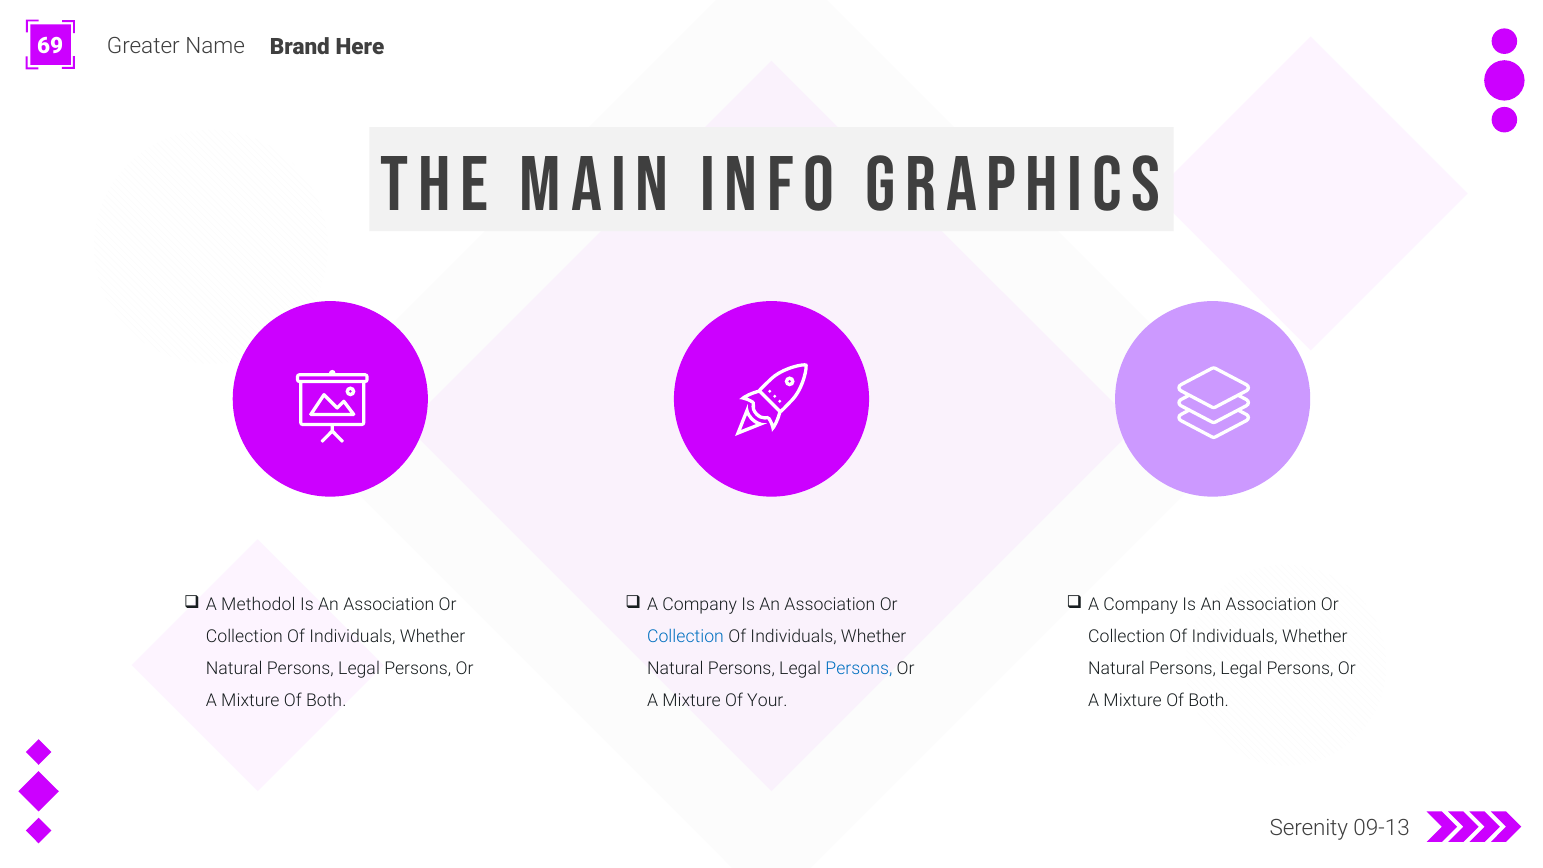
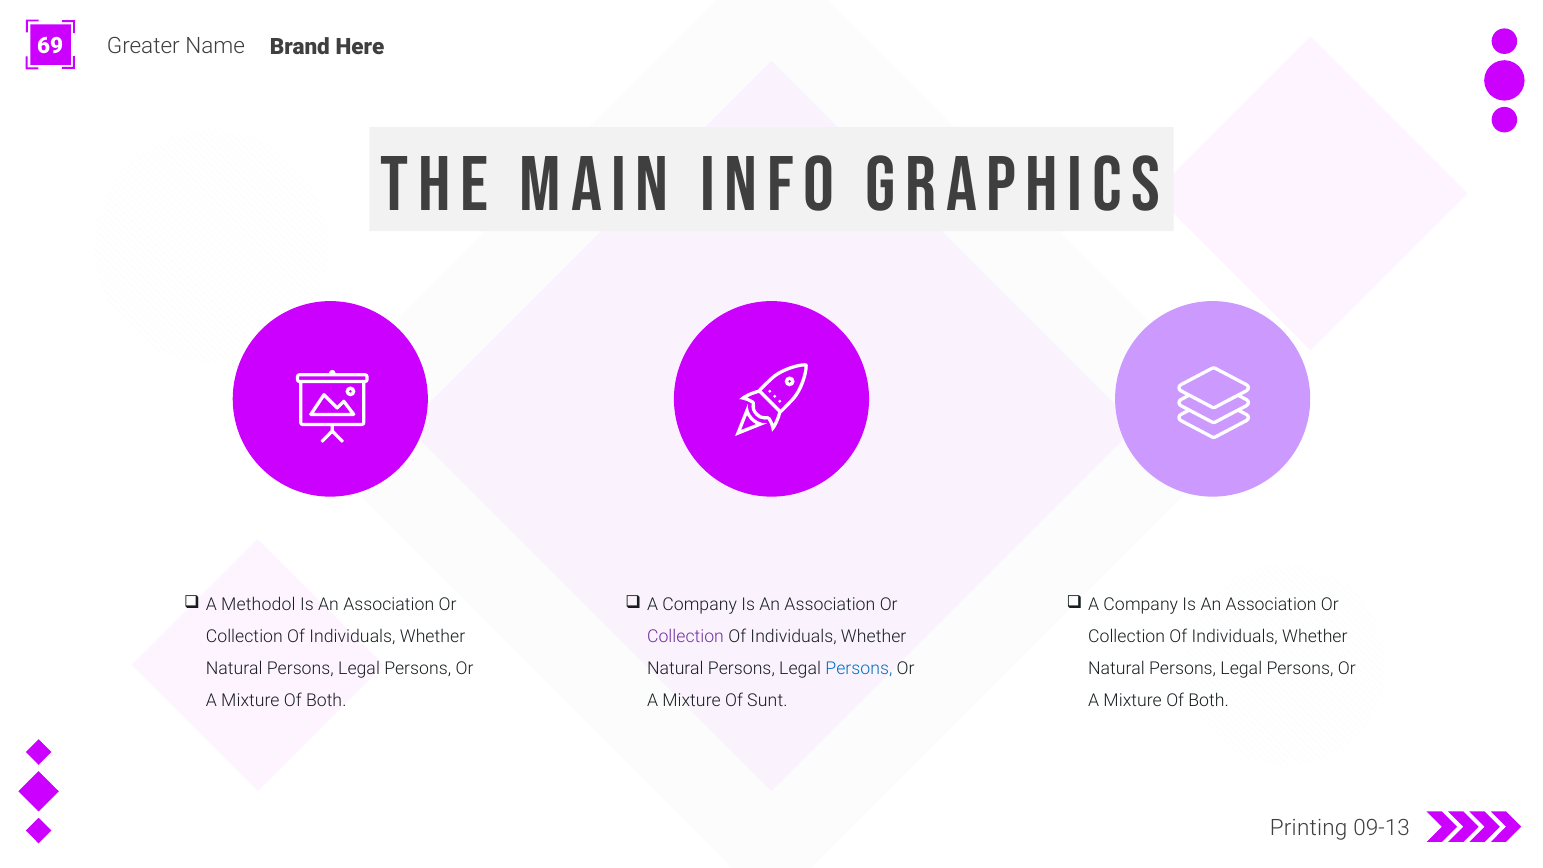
Collection at (685, 637) colour: blue -> purple
Your: Your -> Sunt
Serenity: Serenity -> Printing
